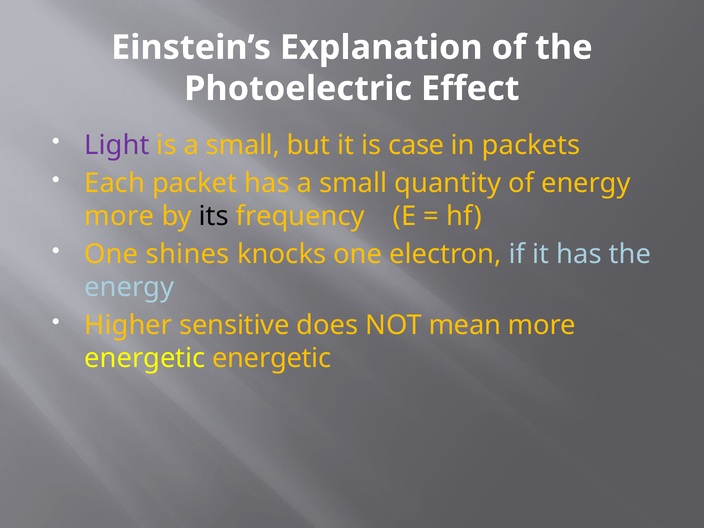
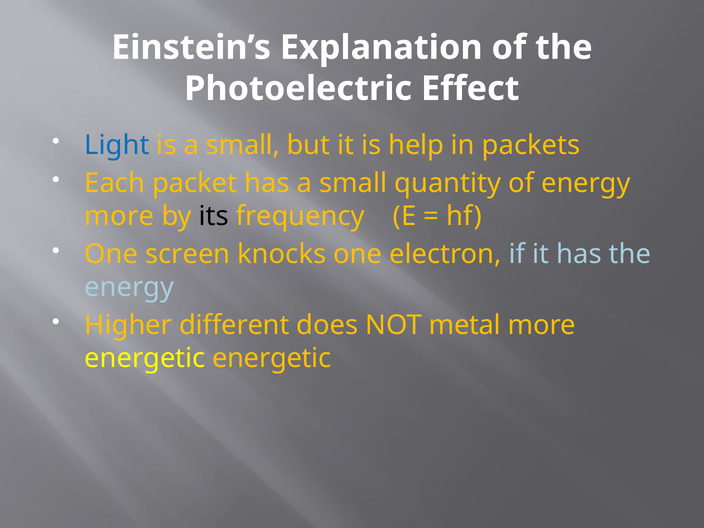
Light colour: purple -> blue
case: case -> help
shines: shines -> screen
sensitive: sensitive -> different
mean: mean -> metal
